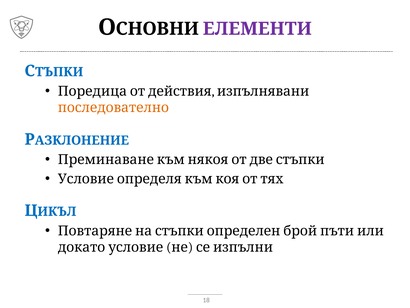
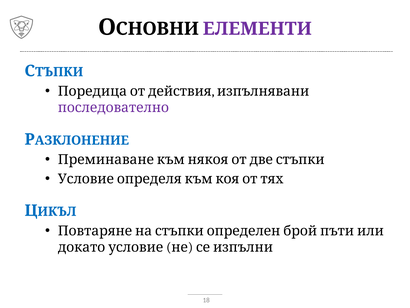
последователно colour: orange -> purple
